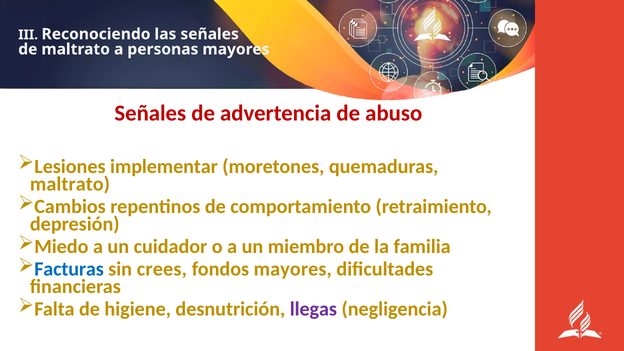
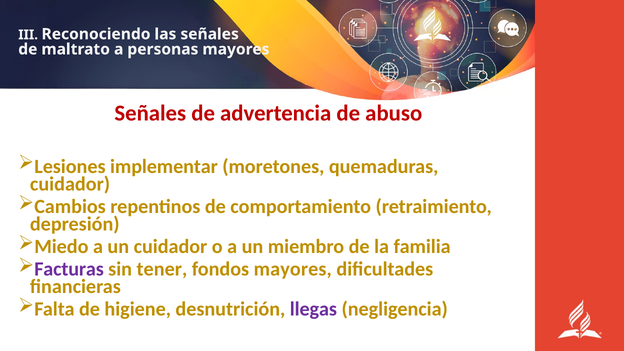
maltrato at (70, 184): maltrato -> cuidador
Facturas colour: blue -> purple
crees: crees -> tener
